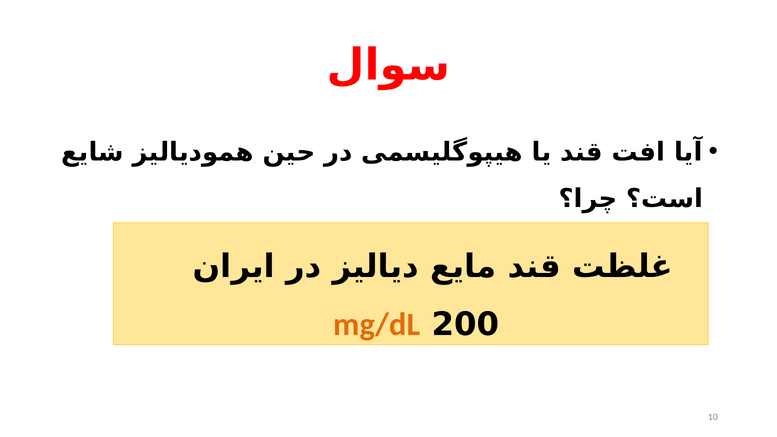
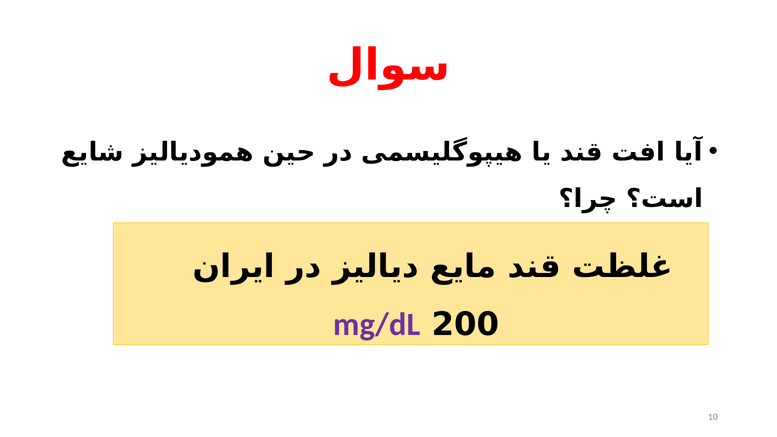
mg/dL colour: orange -> purple
